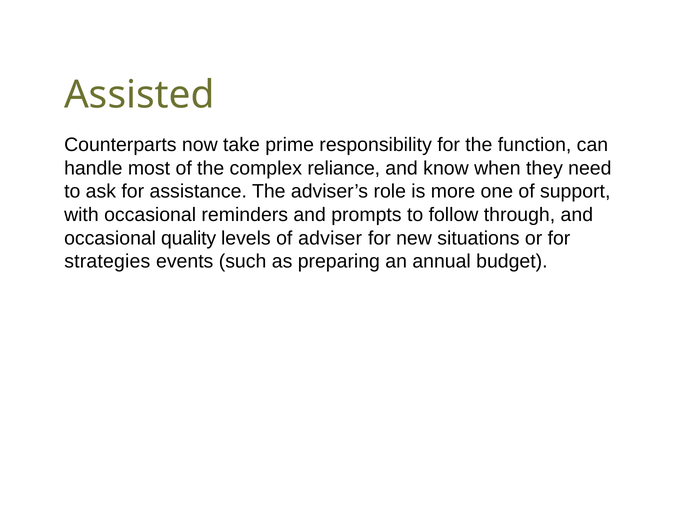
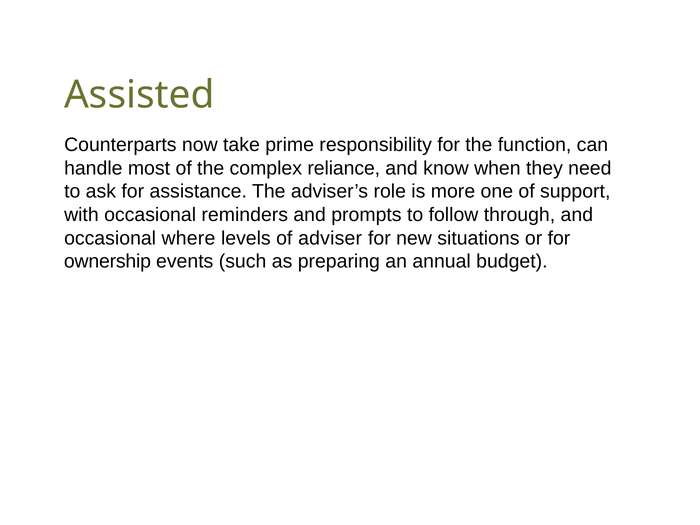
quality: quality -> where
strategies: strategies -> ownership
